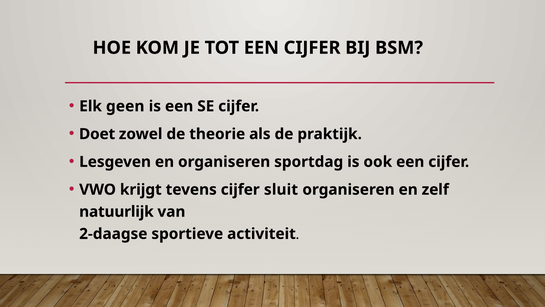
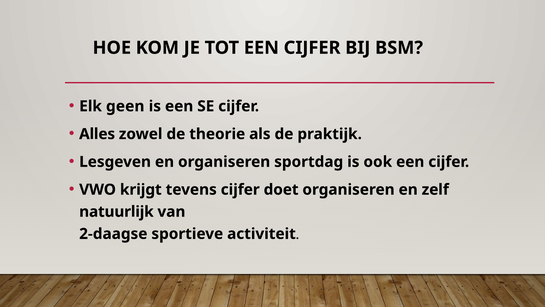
Doet: Doet -> Alles
sluit: sluit -> doet
